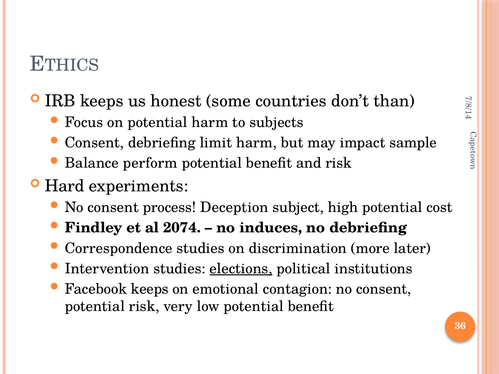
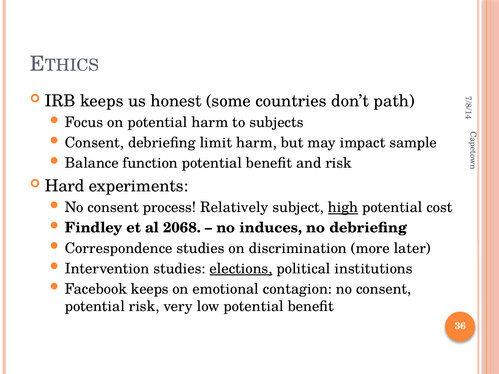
than: than -> path
perform: perform -> function
Deception: Deception -> Relatively
high underline: none -> present
2074: 2074 -> 2068
